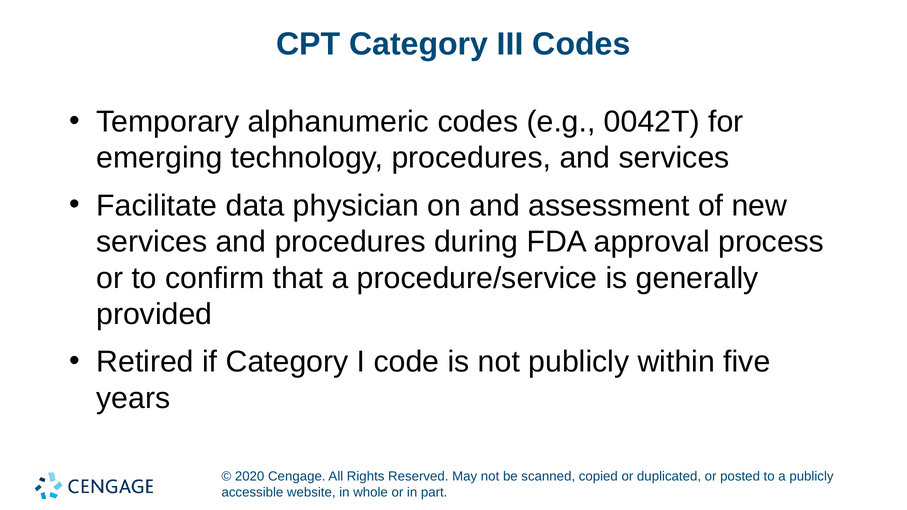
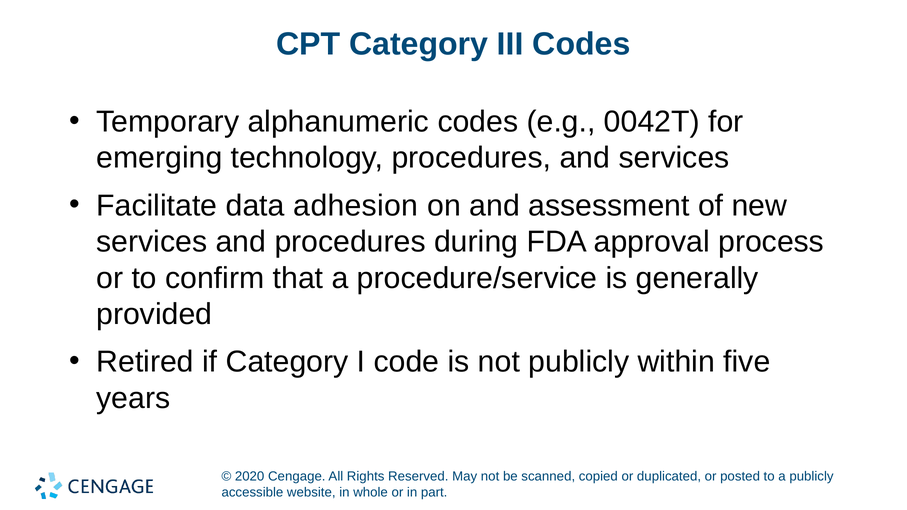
physician: physician -> adhesion
